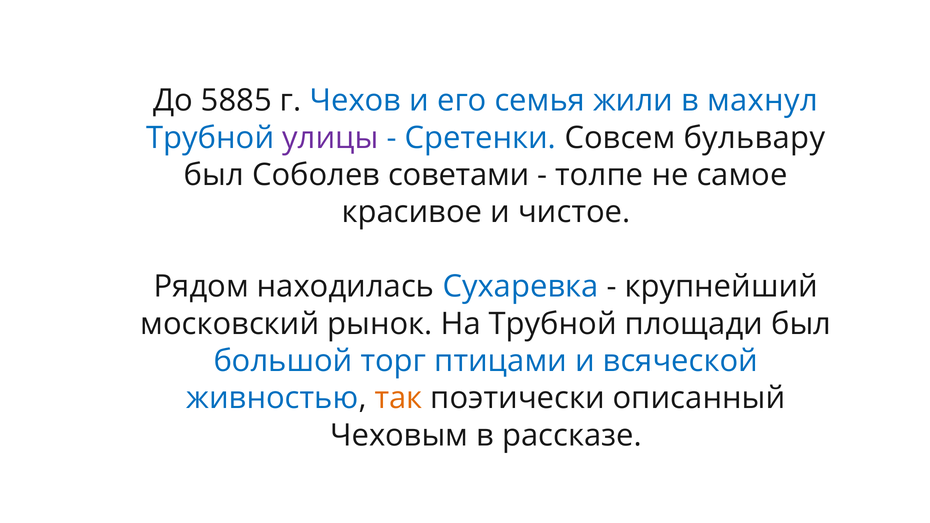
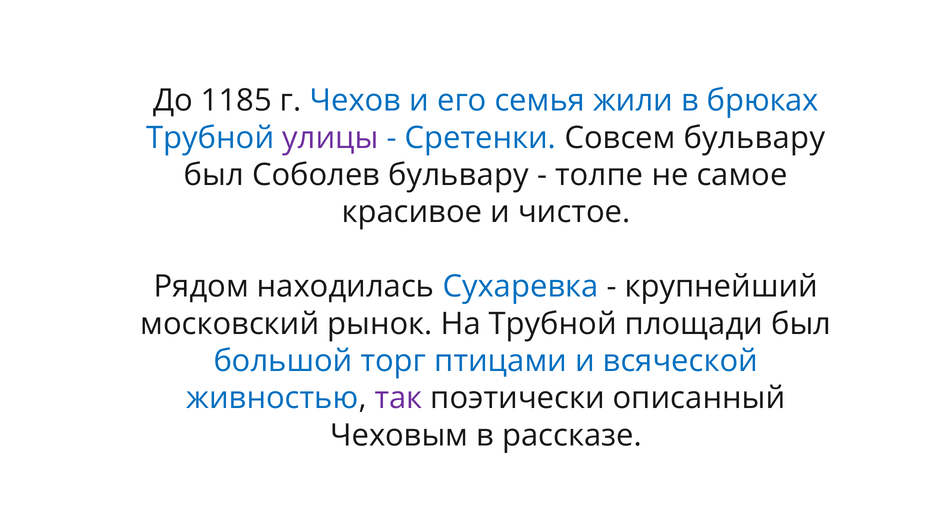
5885: 5885 -> 1185
махнул: махнул -> брюках
Соболев советами: советами -> бульвару
так colour: orange -> purple
